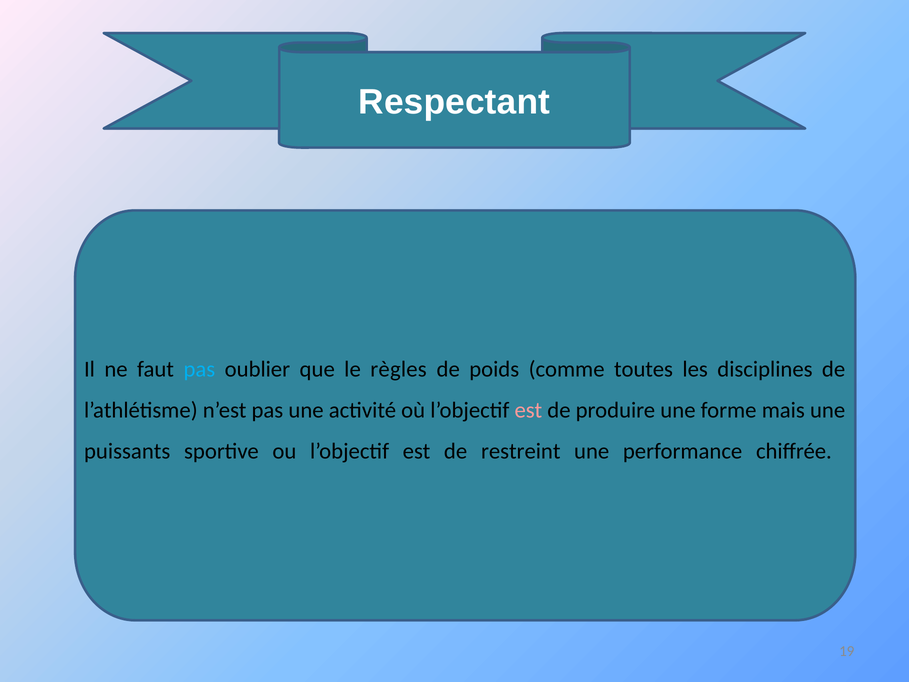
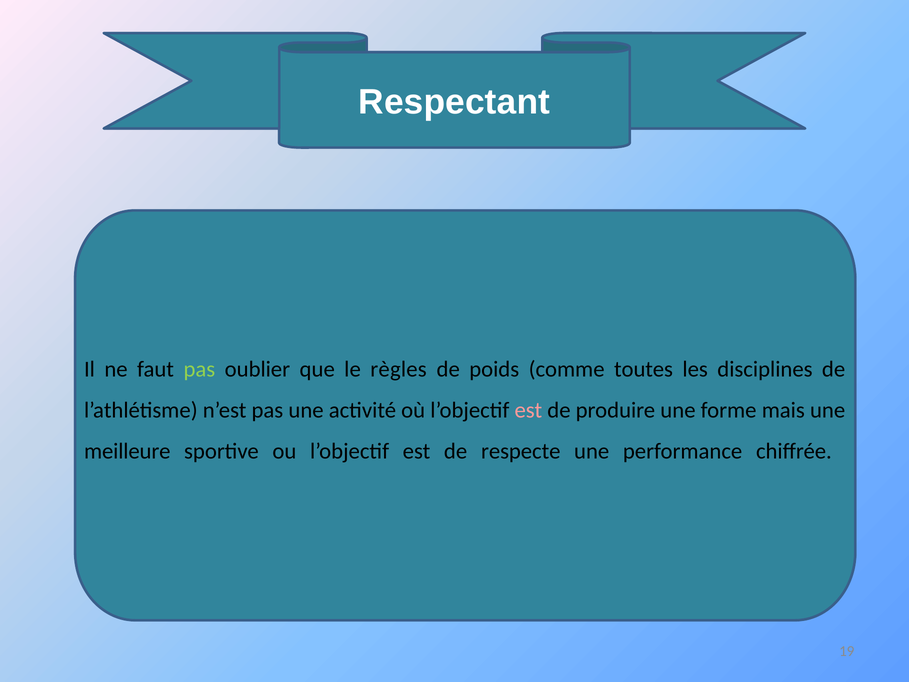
pas at (199, 369) colour: light blue -> light green
puissants: puissants -> meilleure
restreint: restreint -> respecte
